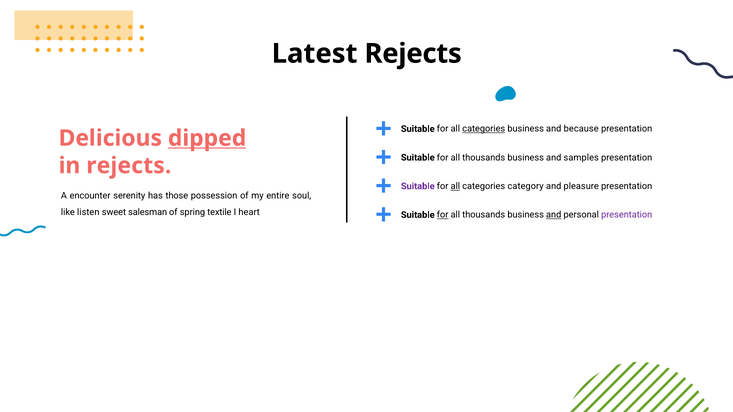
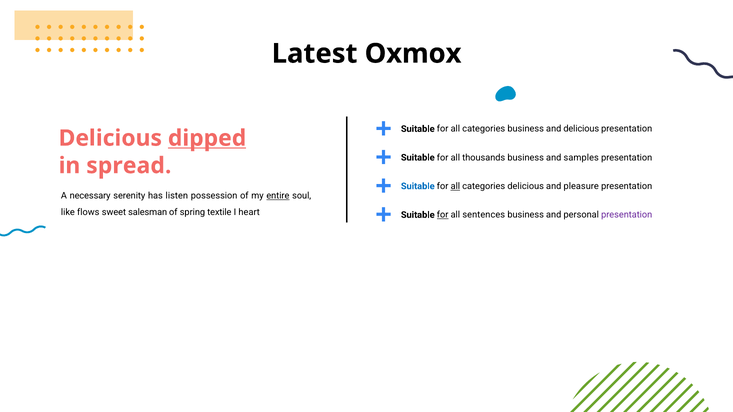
Latest Rejects: Rejects -> Oxmox
categories at (484, 129) underline: present -> none
and because: because -> delicious
in rejects: rejects -> spread
Suitable at (418, 186) colour: purple -> blue
categories category: category -> delicious
encounter: encounter -> necessary
those: those -> listen
entire underline: none -> present
listen: listen -> flows
thousands at (484, 215): thousands -> sentences
and at (554, 215) underline: present -> none
